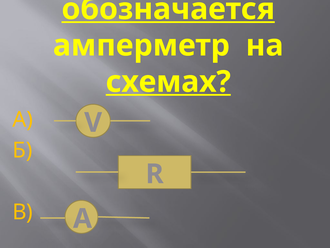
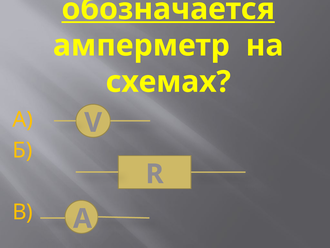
схемах underline: present -> none
